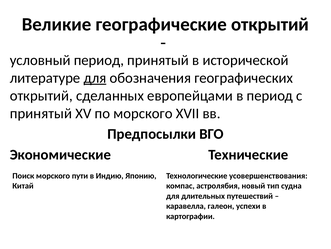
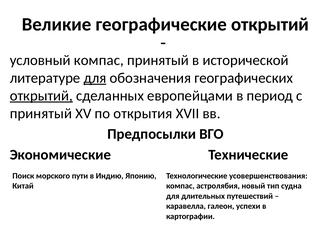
условный период: период -> компас
открытий at (41, 95) underline: none -> present
по морского: морского -> открытия
